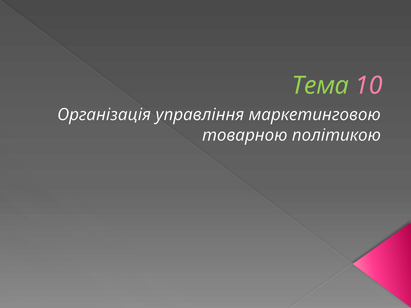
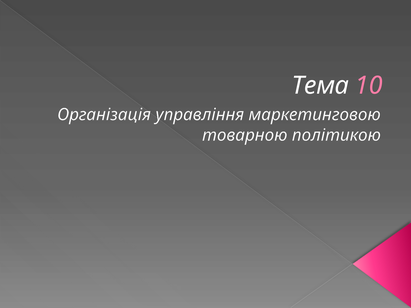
Тема colour: light green -> white
